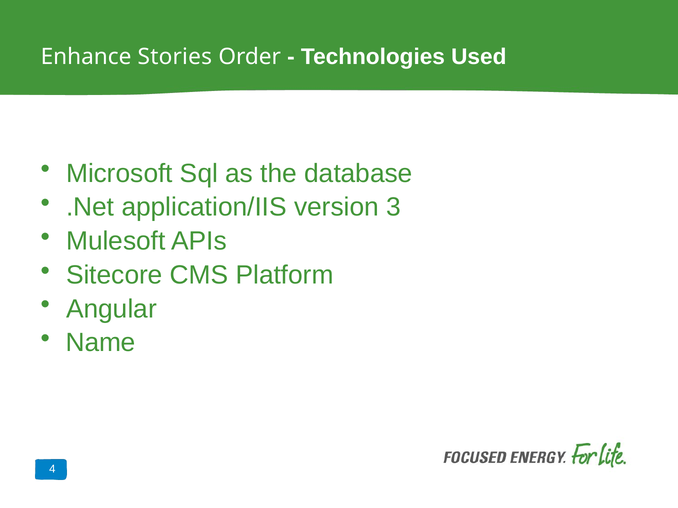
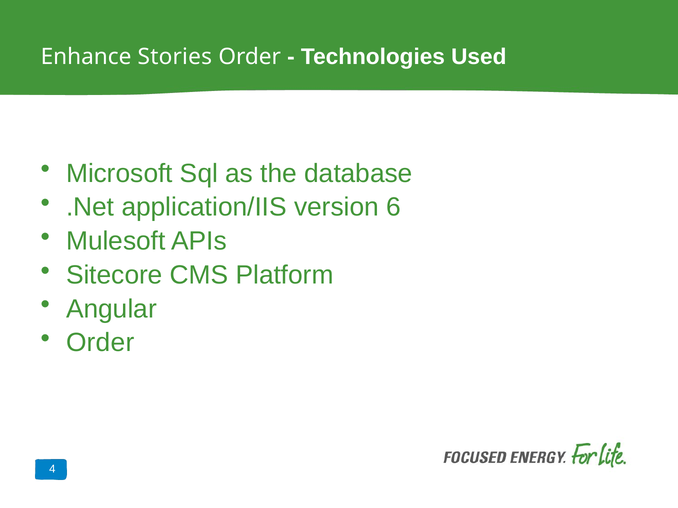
3: 3 -> 6
Name at (101, 343): Name -> Order
